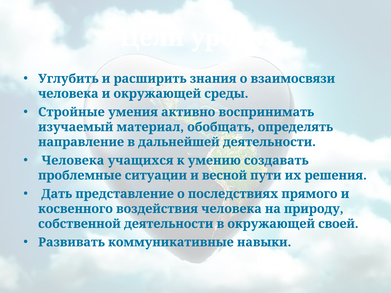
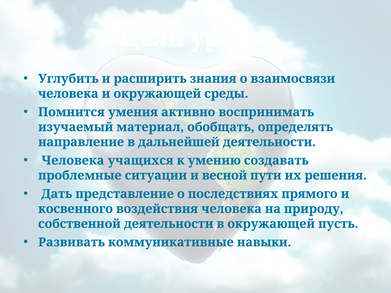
Стройные: Стройные -> Помнится
своей: своей -> пусть
